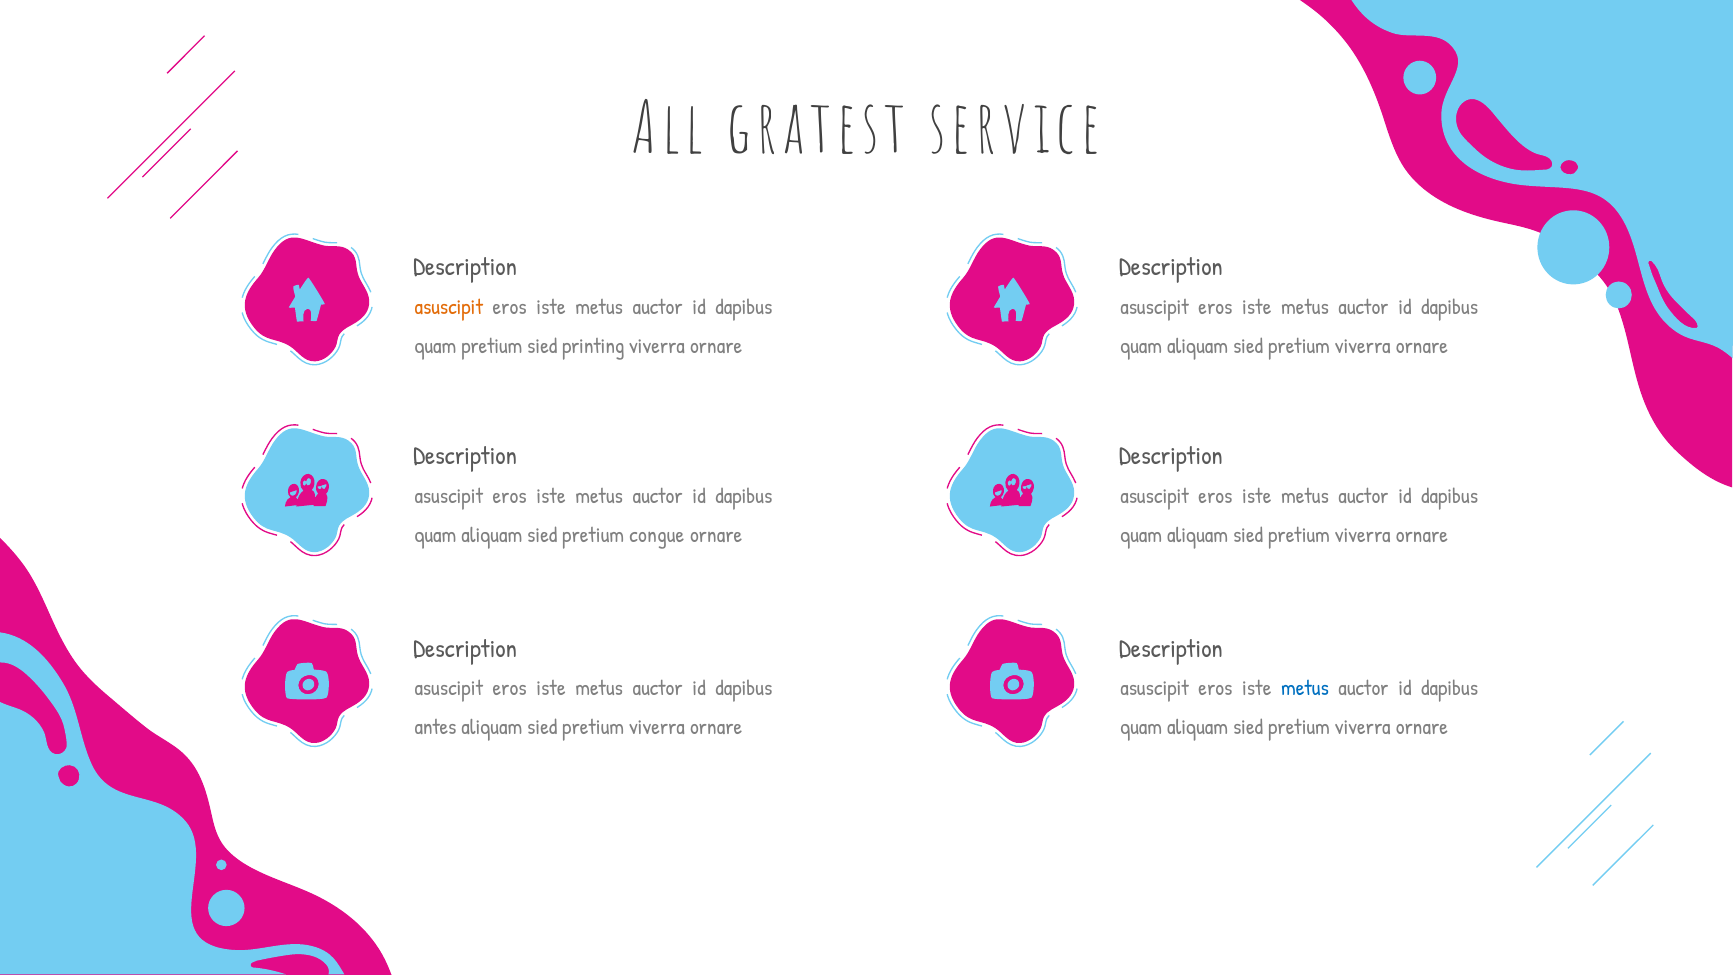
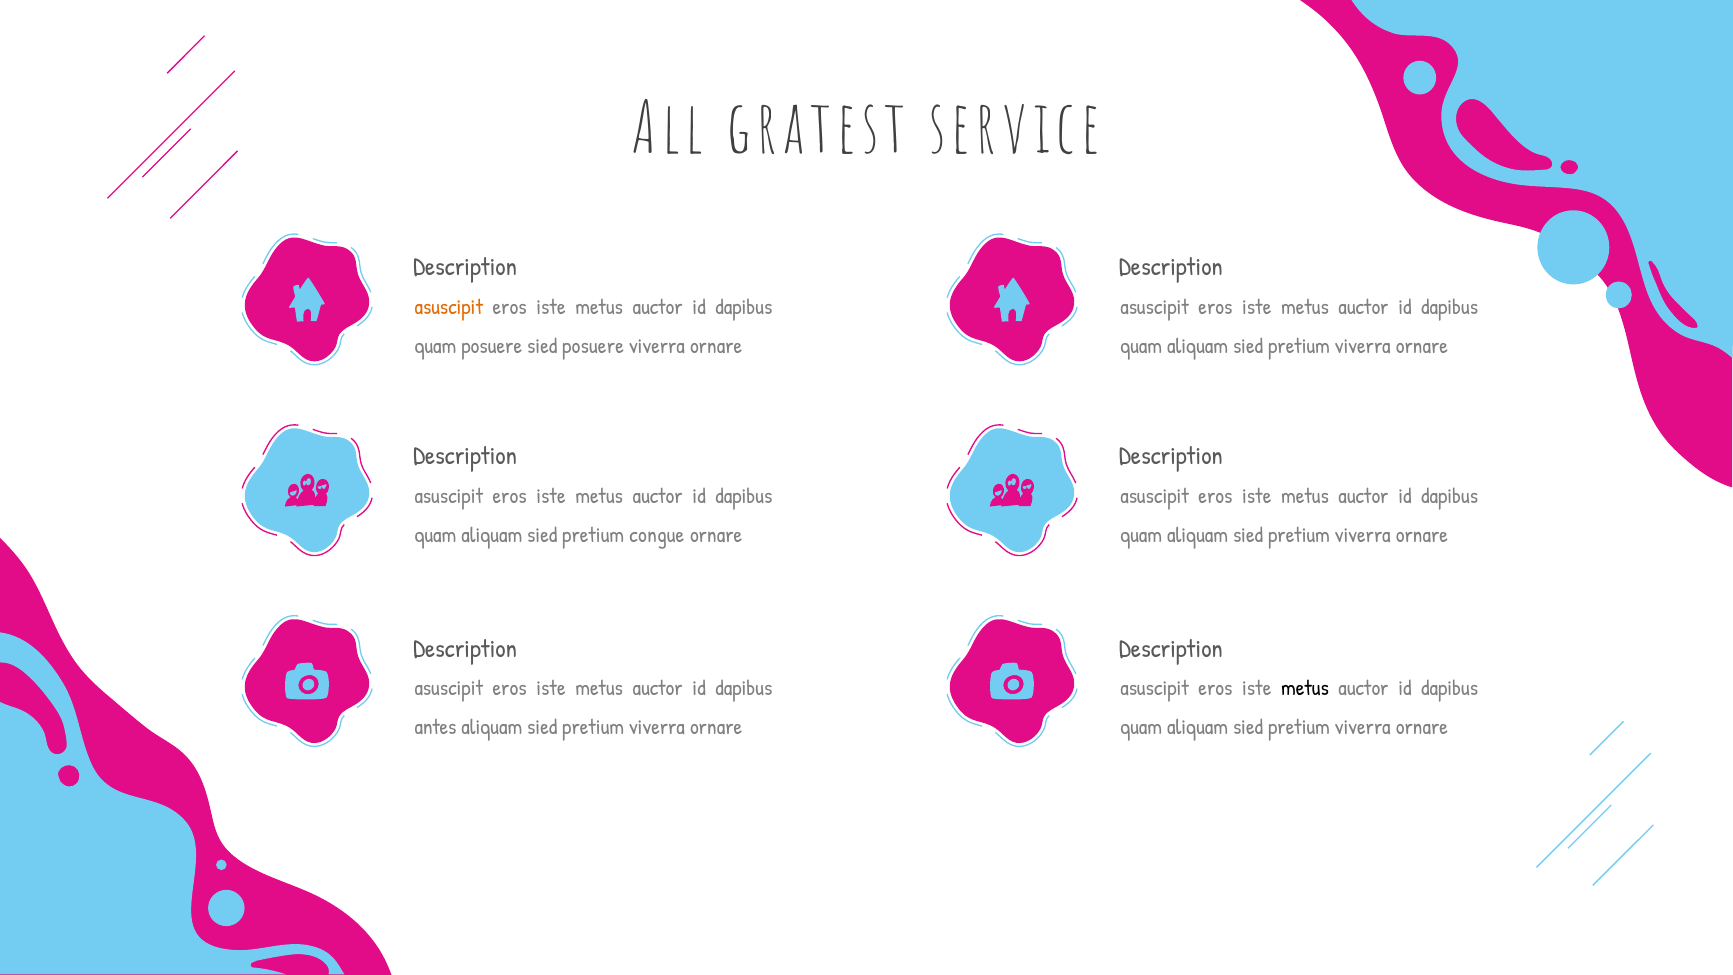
quam pretium: pretium -> posuere
sied printing: printing -> posuere
metus at (1305, 689) colour: blue -> black
